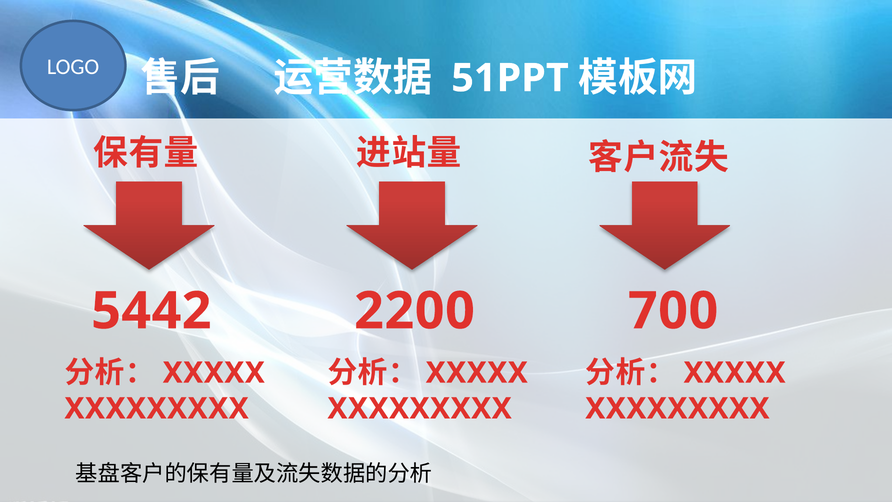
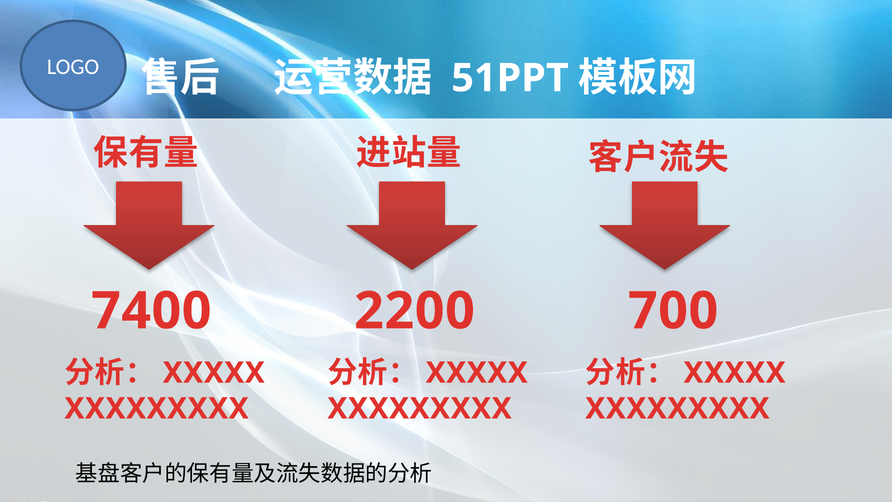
5442: 5442 -> 7400
